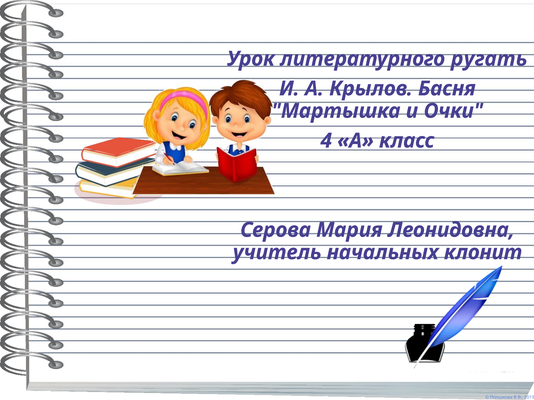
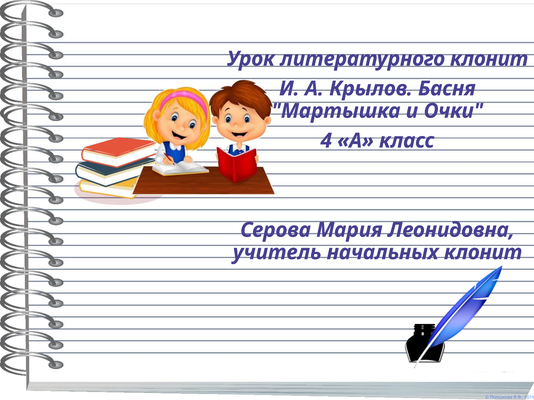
литературного ругать: ругать -> клонит
